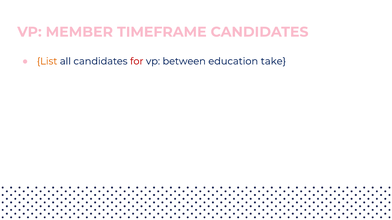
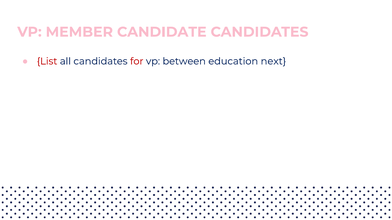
TIMEFRAME: TIMEFRAME -> CANDIDATE
List colour: orange -> red
take: take -> next
